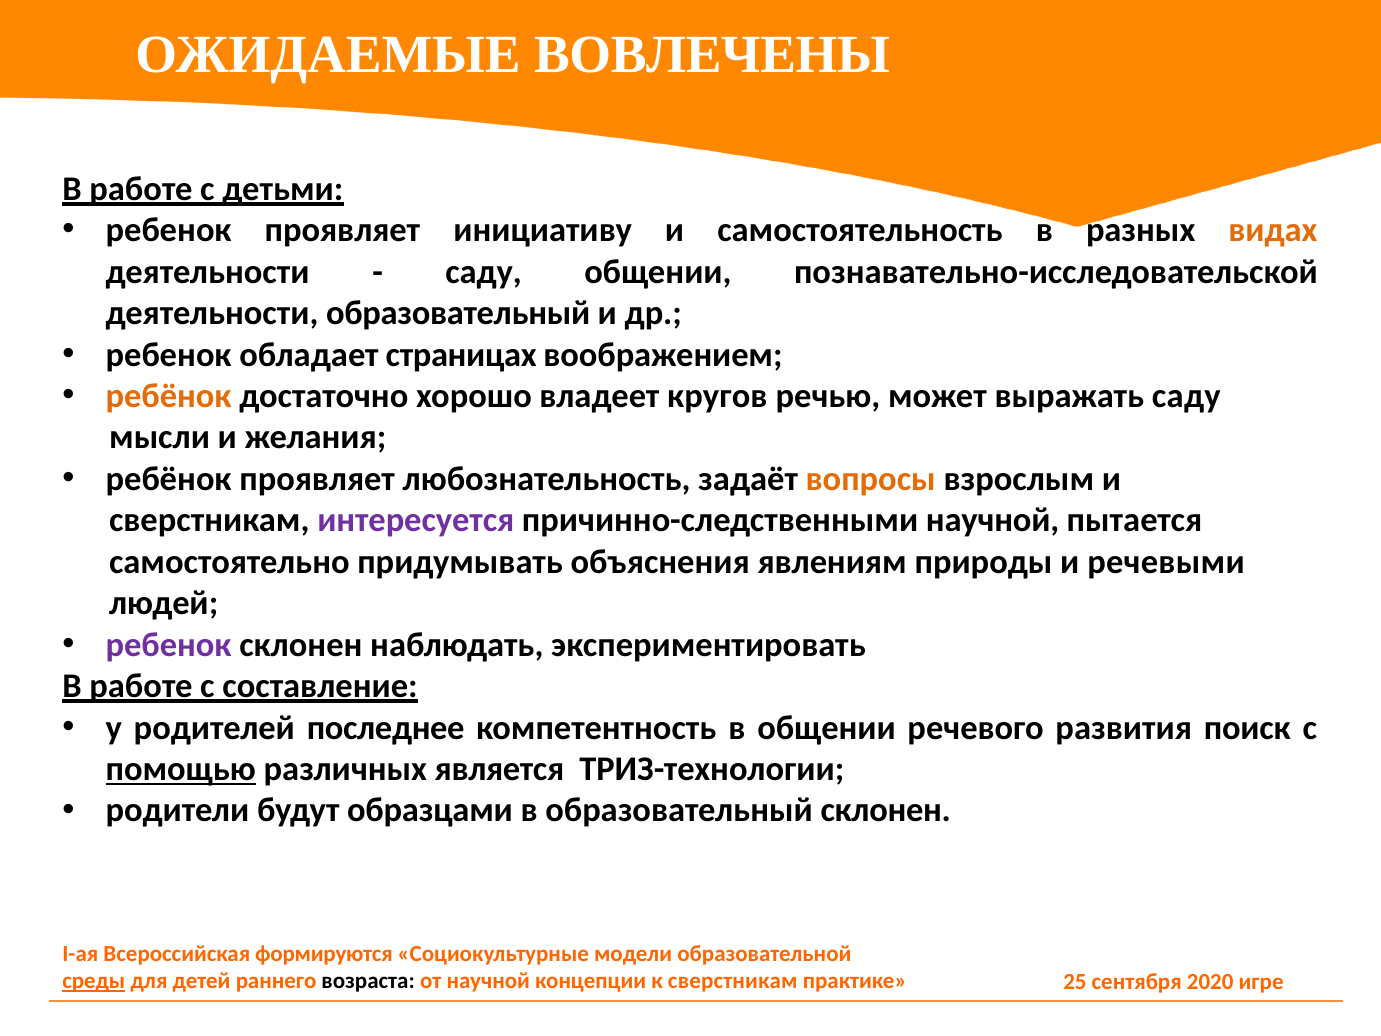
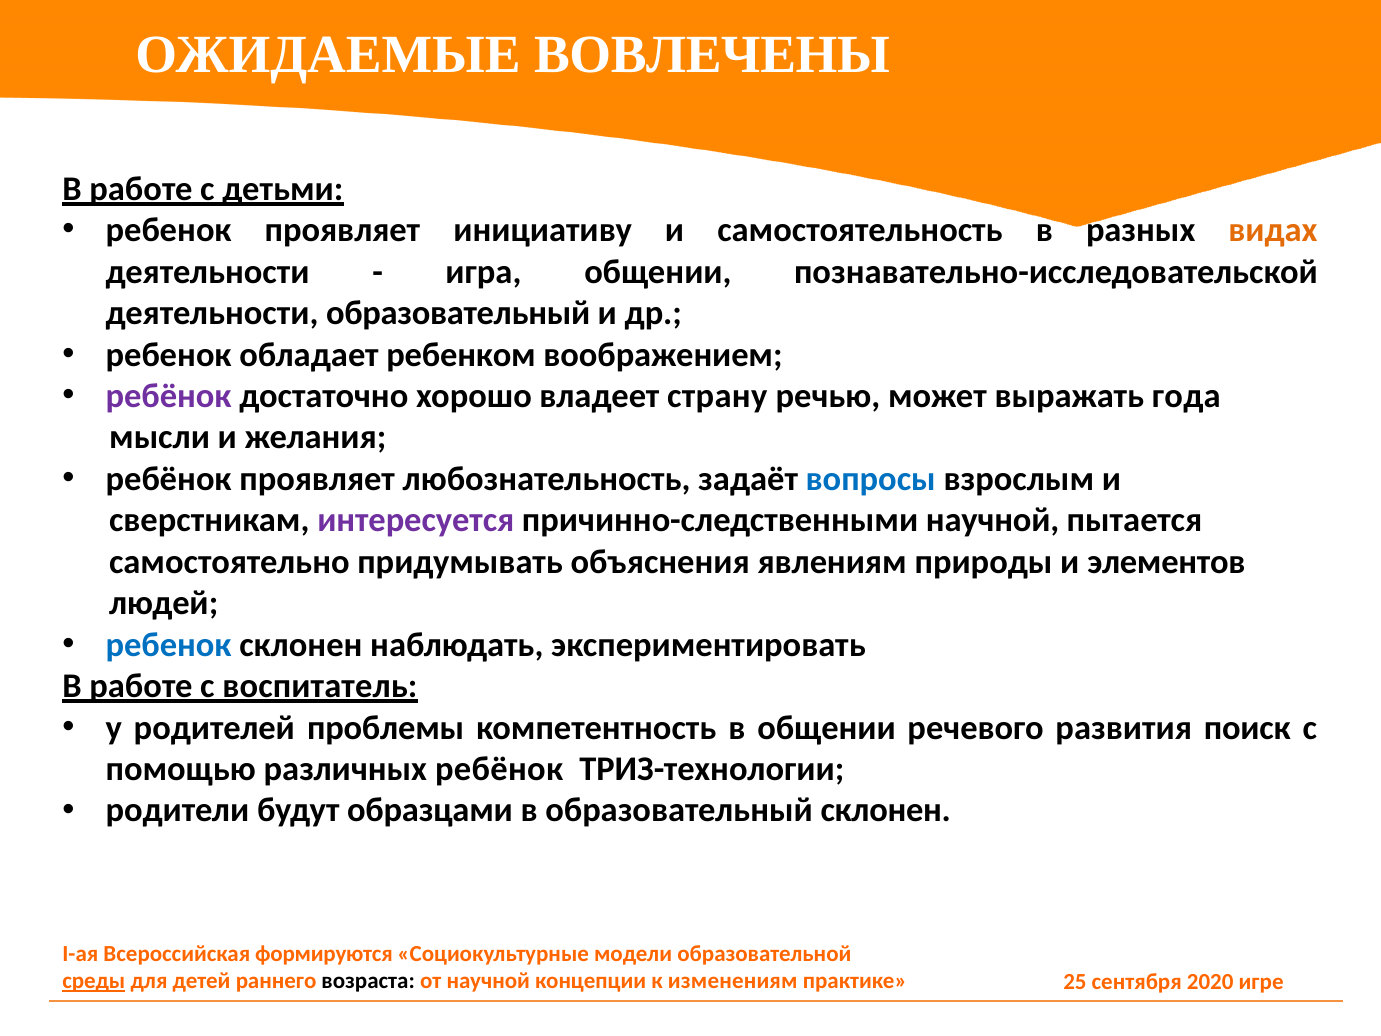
саду at (483, 272): саду -> игра
страницах: страницах -> ребенком
ребёнок at (169, 396) colour: orange -> purple
кругов: кругов -> страну
выражать саду: саду -> года
вопросы colour: orange -> blue
речевыми: речевыми -> элементов
ребенок at (169, 645) colour: purple -> blue
составление: составление -> воспитатель
последнее: последнее -> проблемы
помощью underline: present -> none
различных является: является -> ребёнок
к сверстникам: сверстникам -> изменениям
